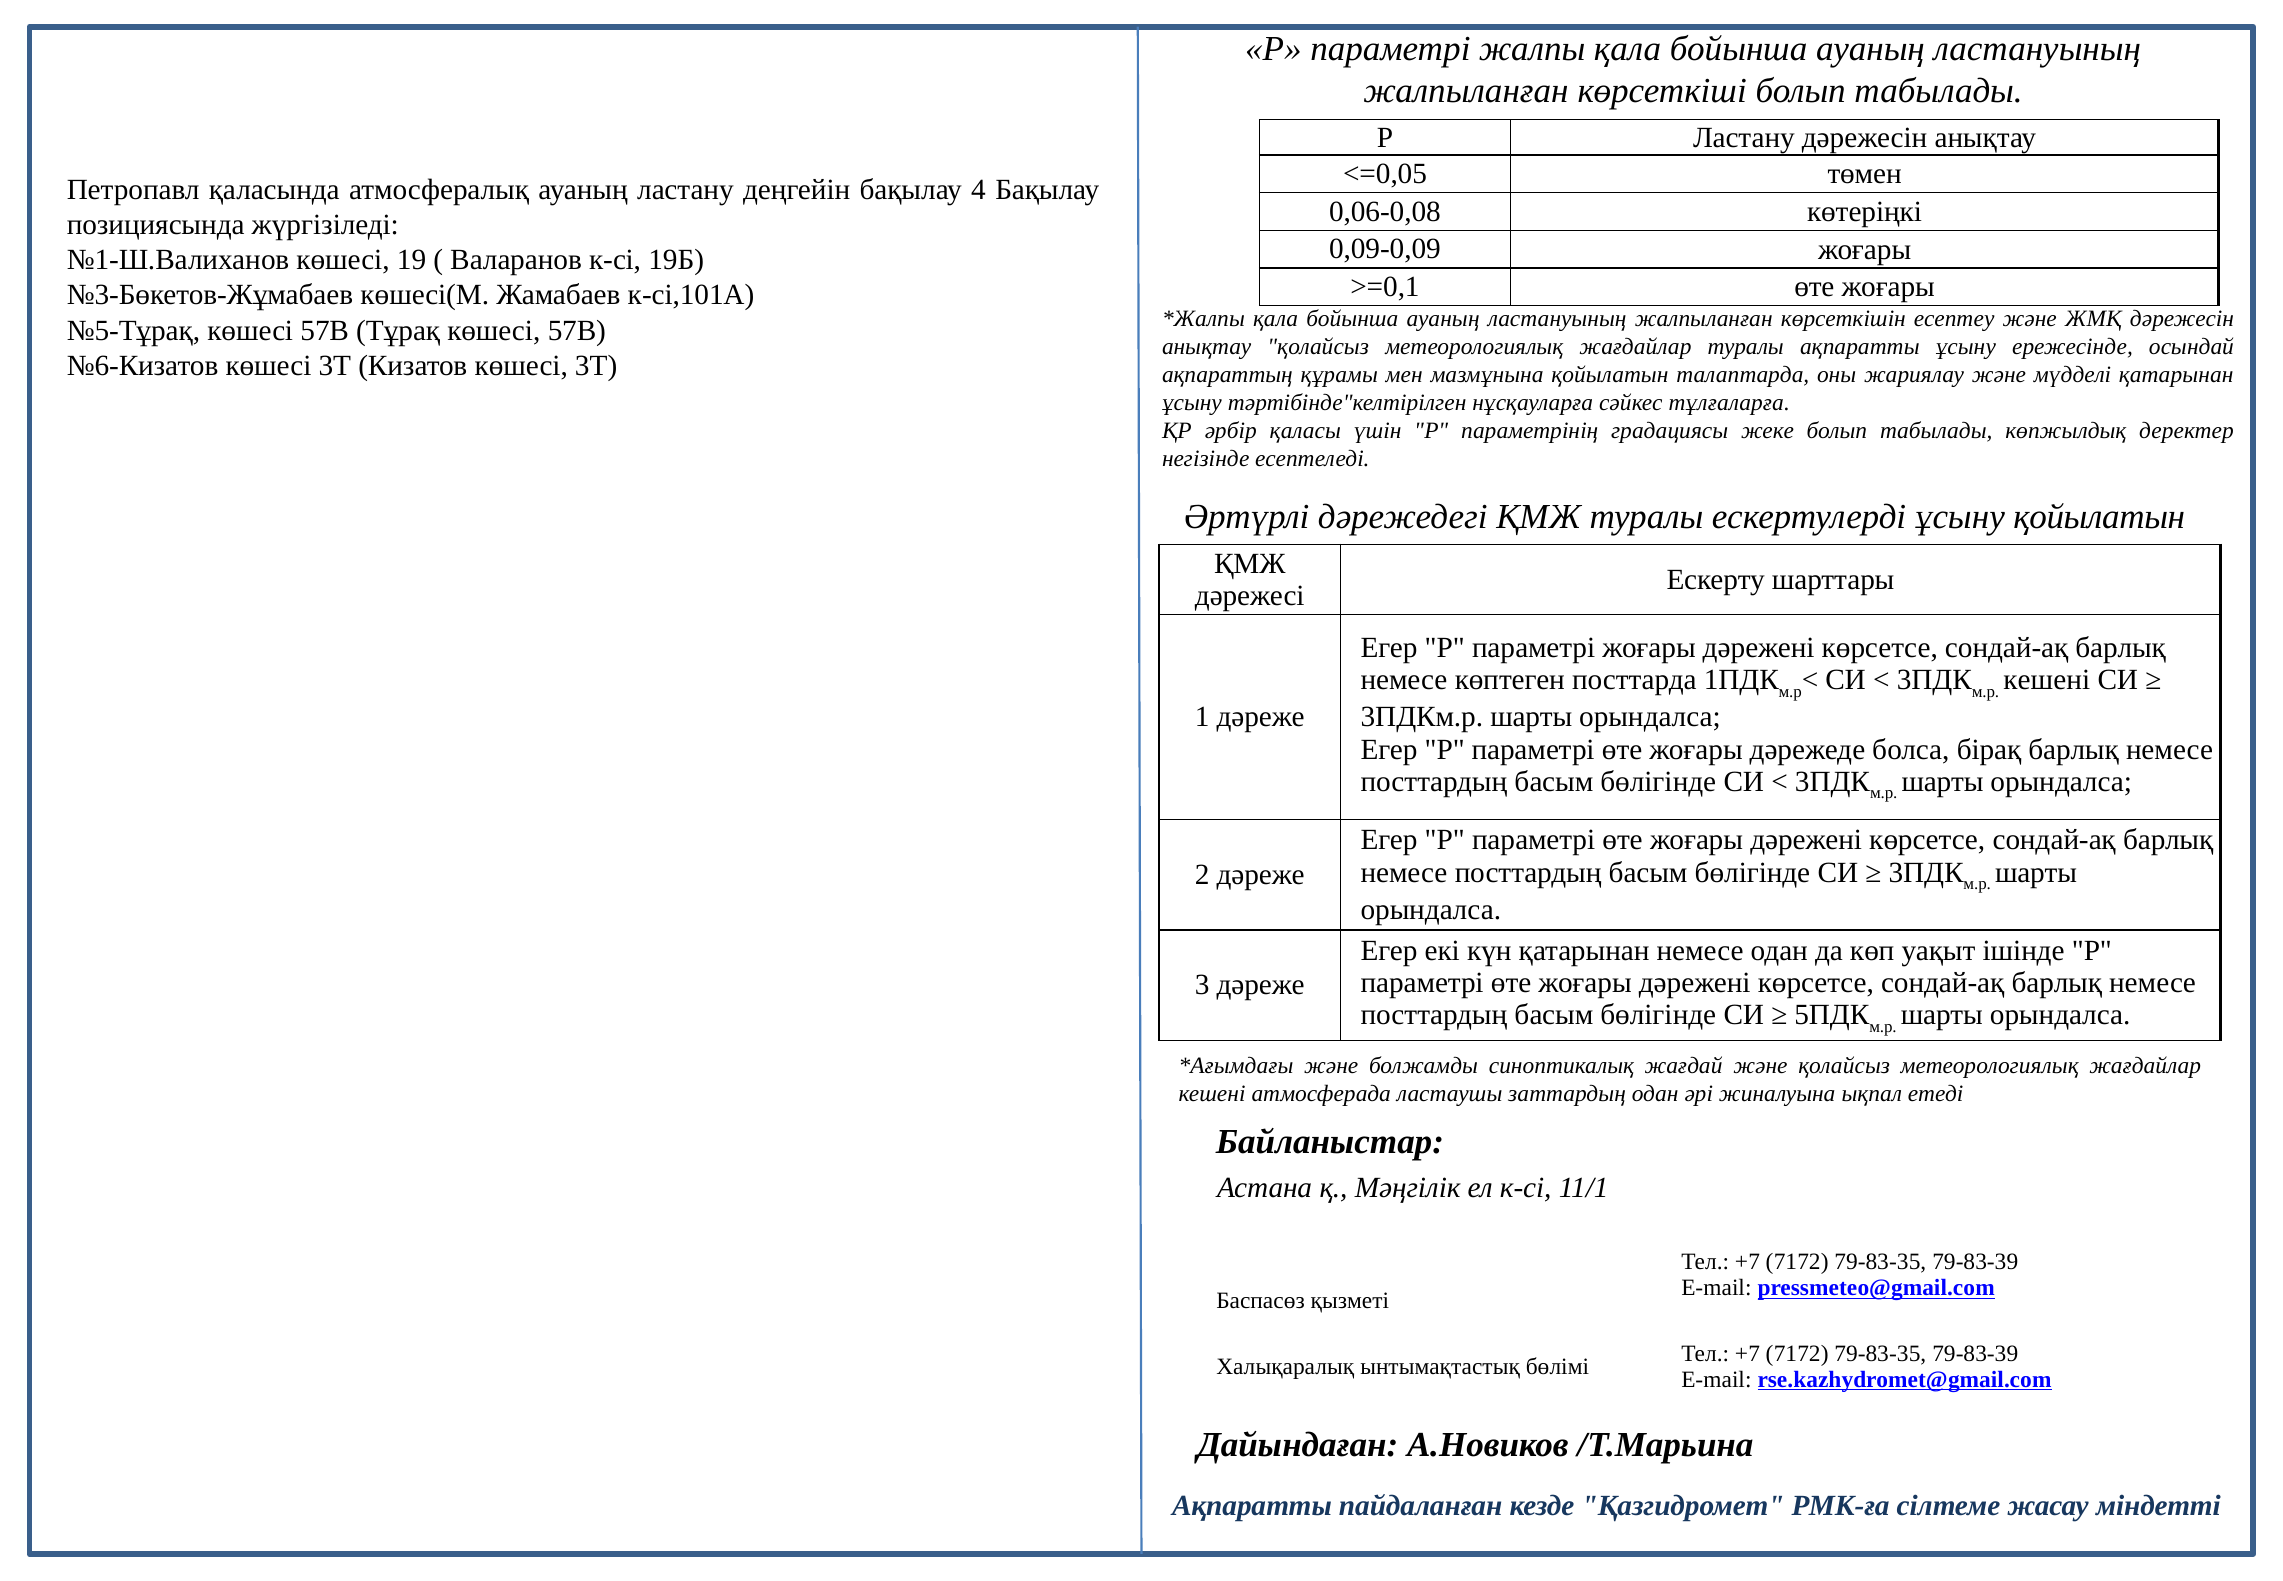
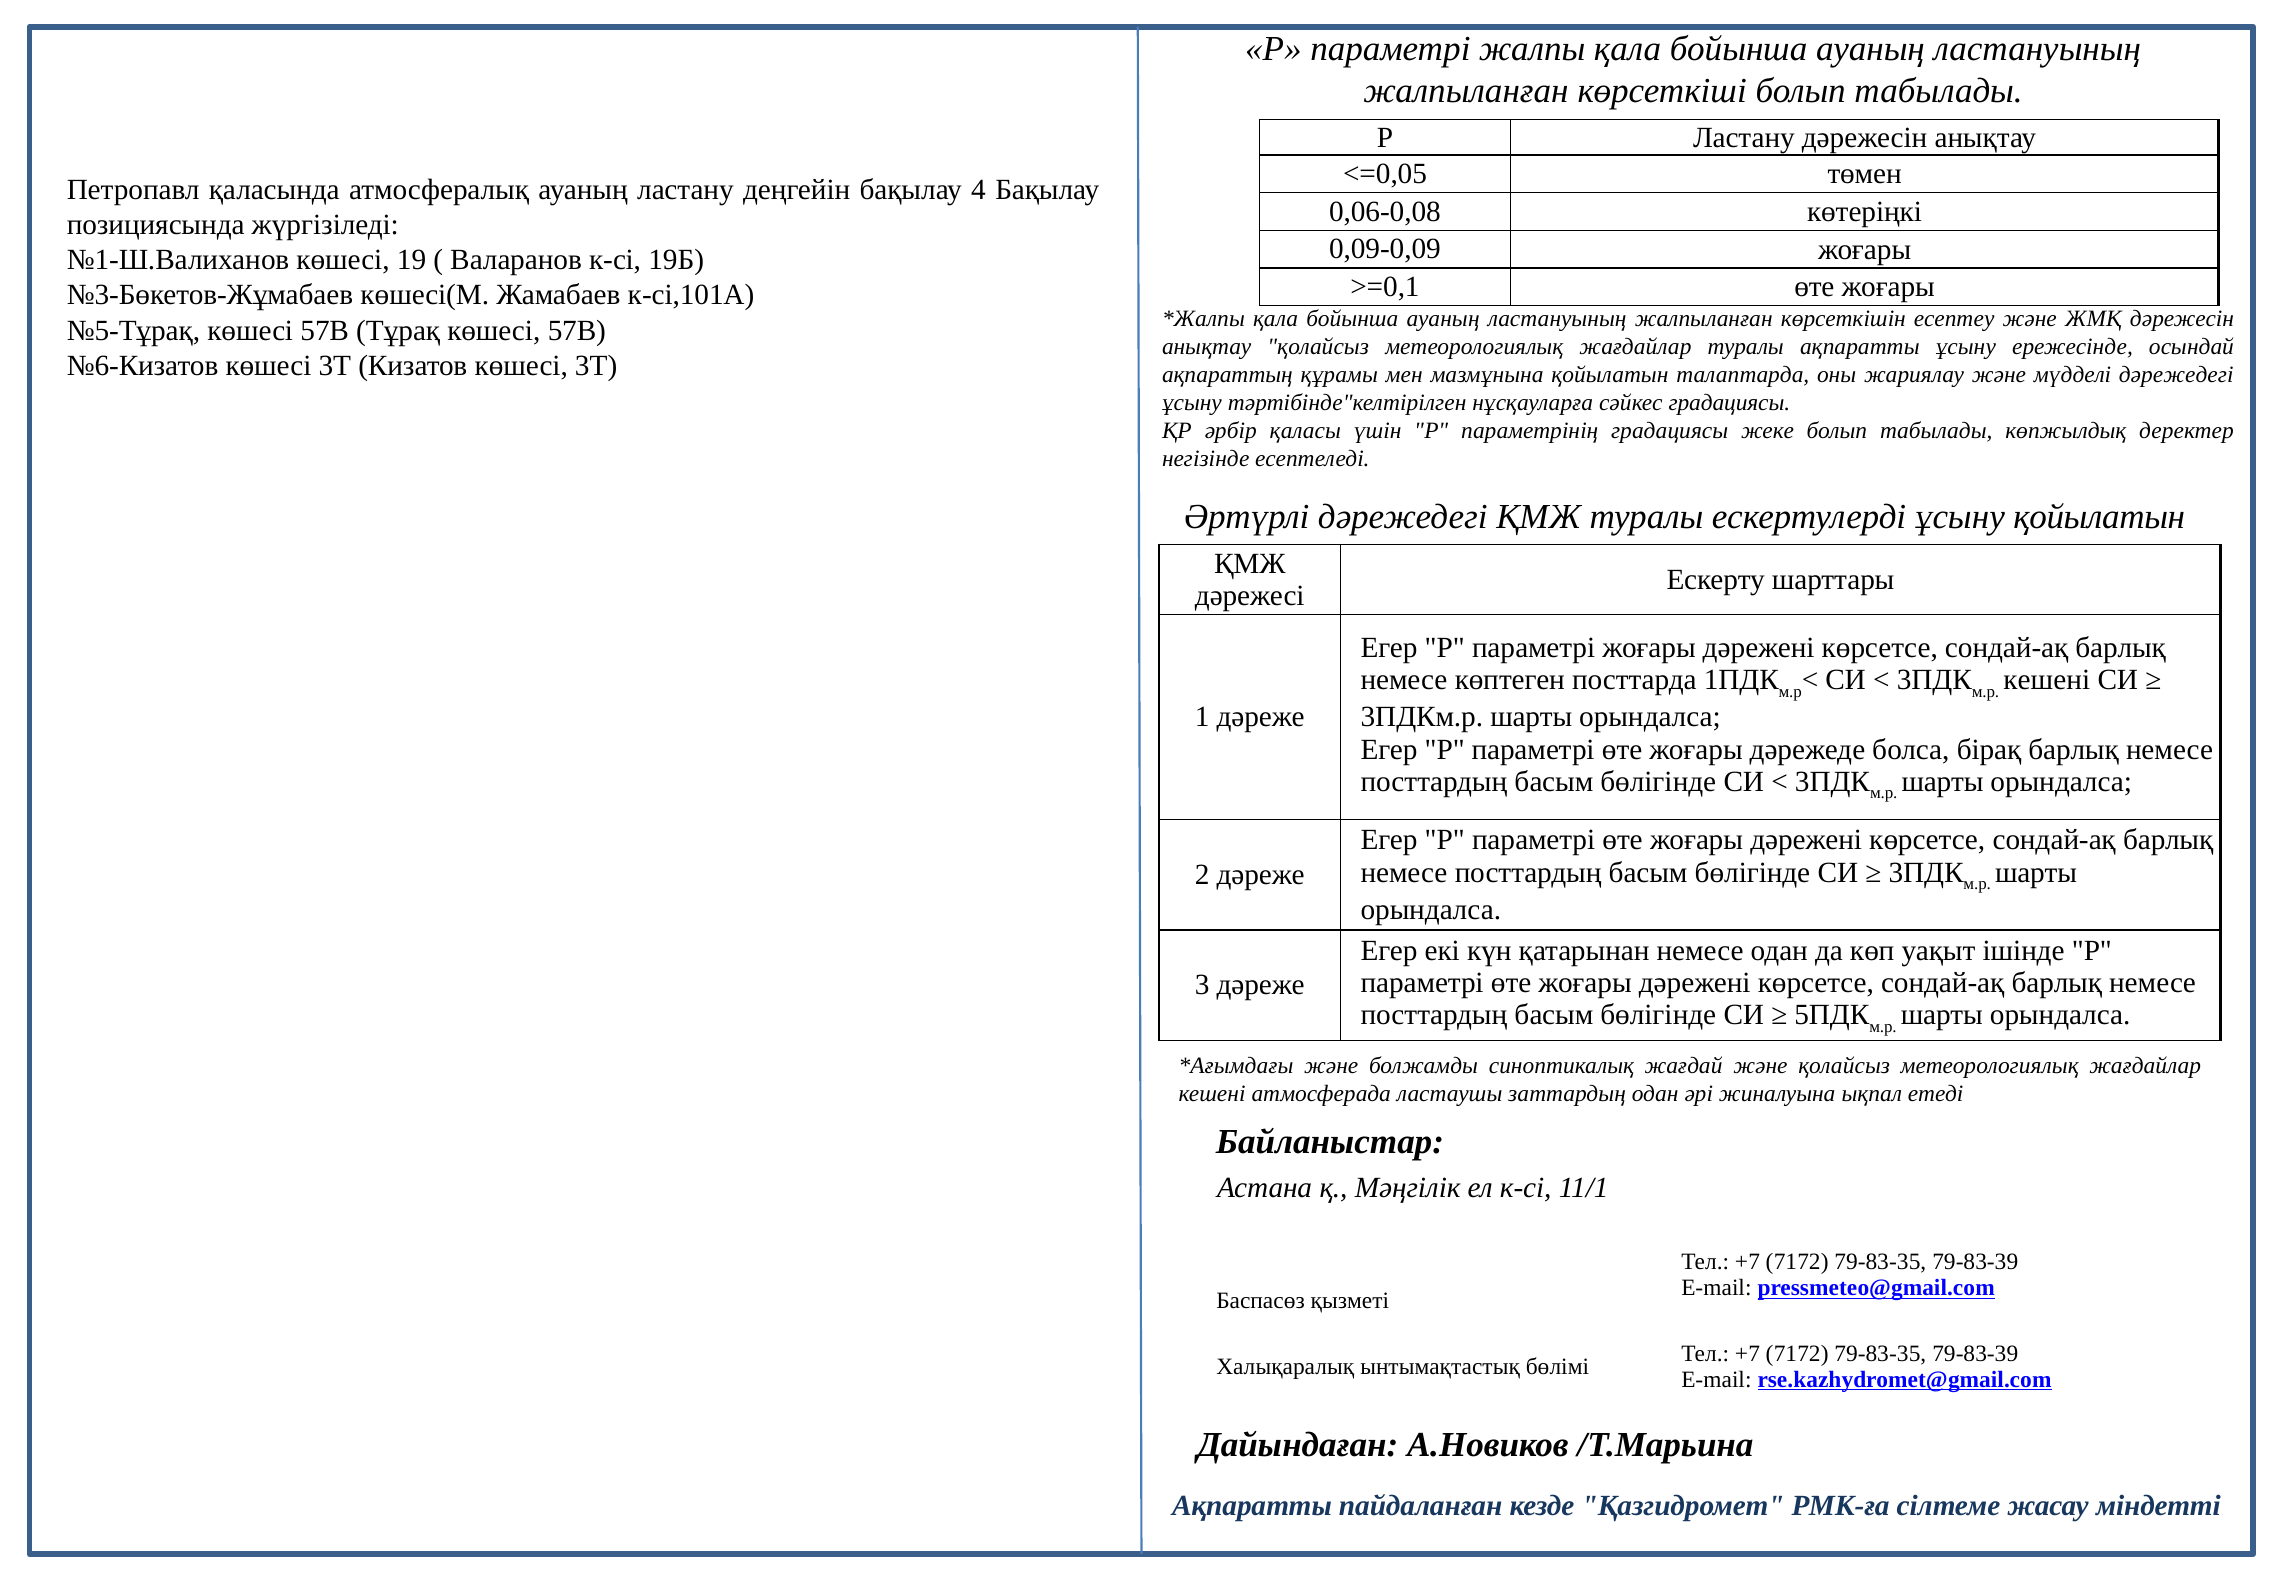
мүдделі қатарынан: қатарынан -> дәрежедегі
сәйкес тұлғаларға: тұлғаларға -> градациясы
